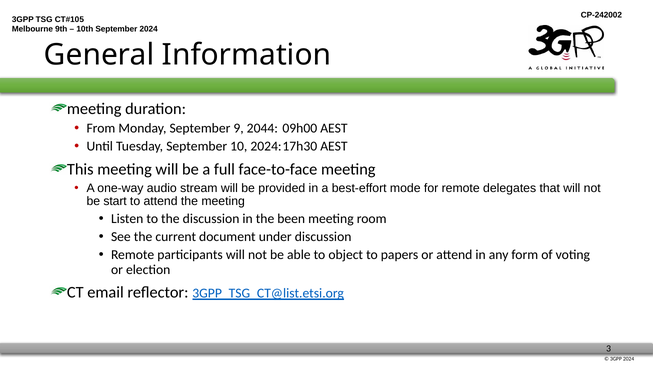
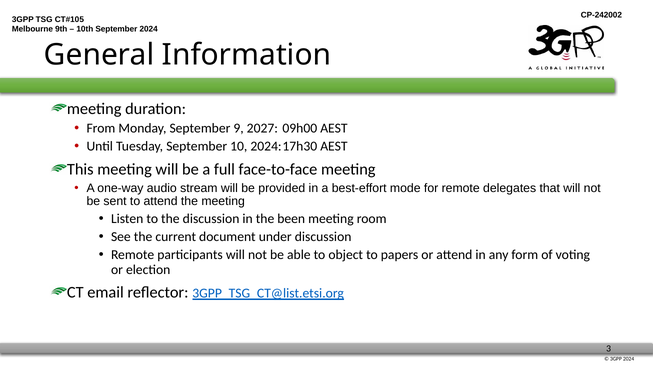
2044: 2044 -> 2027
start: start -> sent
